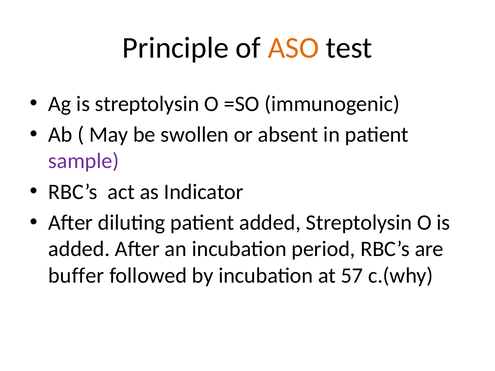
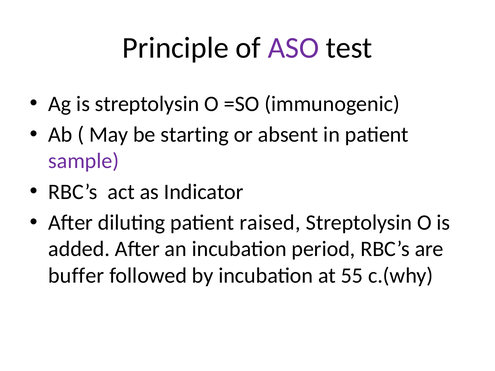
ASO colour: orange -> purple
swollen: swollen -> starting
patient added: added -> raised
57: 57 -> 55
